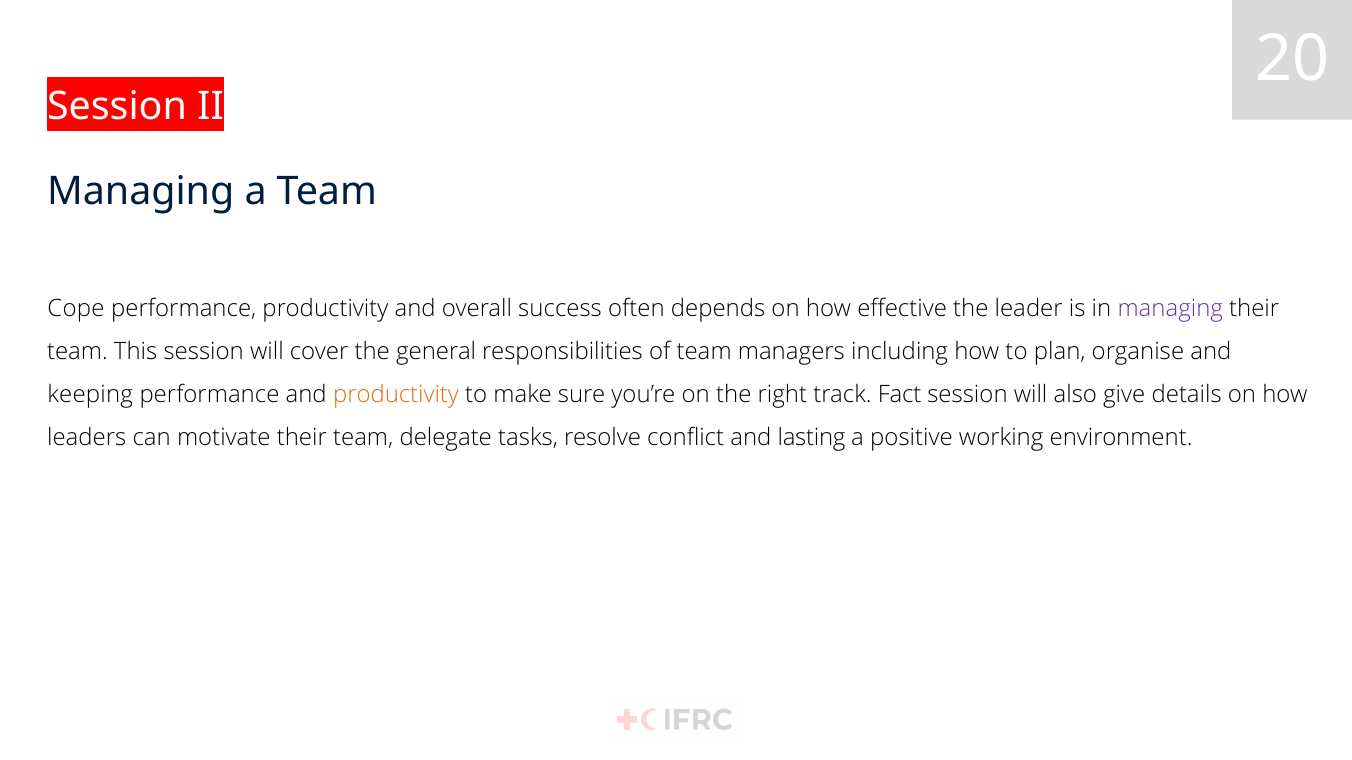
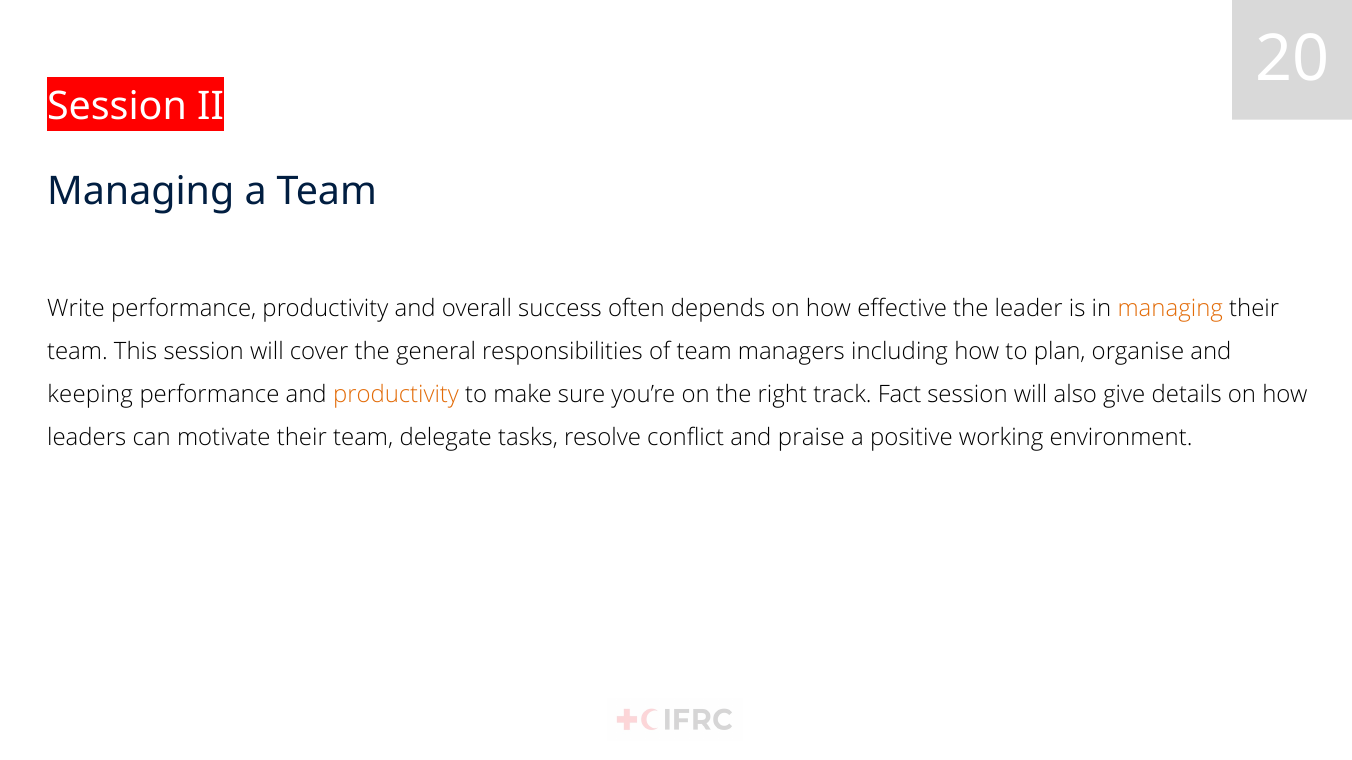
Cope: Cope -> Write
managing at (1170, 309) colour: purple -> orange
lasting: lasting -> praise
